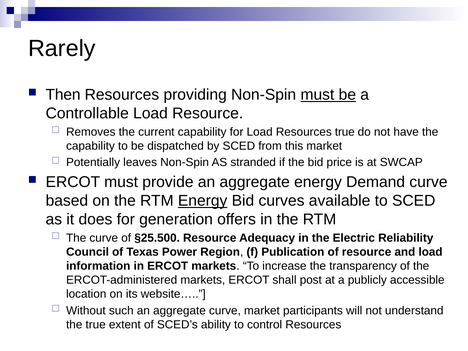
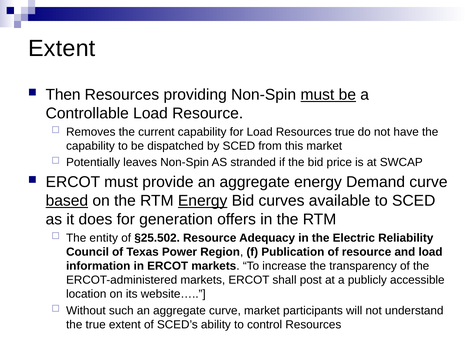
Rarely at (62, 48): Rarely -> Extent
based underline: none -> present
The curve: curve -> entity
§25.500: §25.500 -> §25.502
